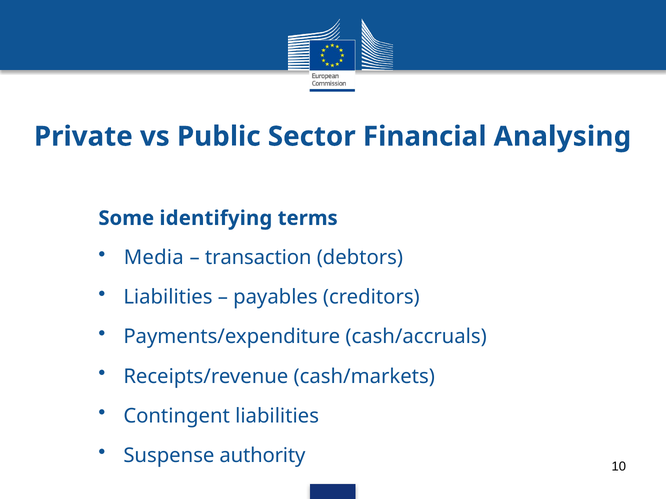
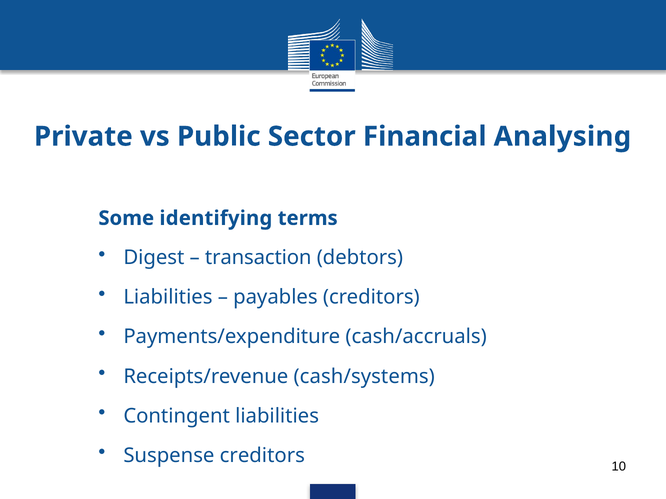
Media: Media -> Digest
cash/markets: cash/markets -> cash/systems
Suspense authority: authority -> creditors
